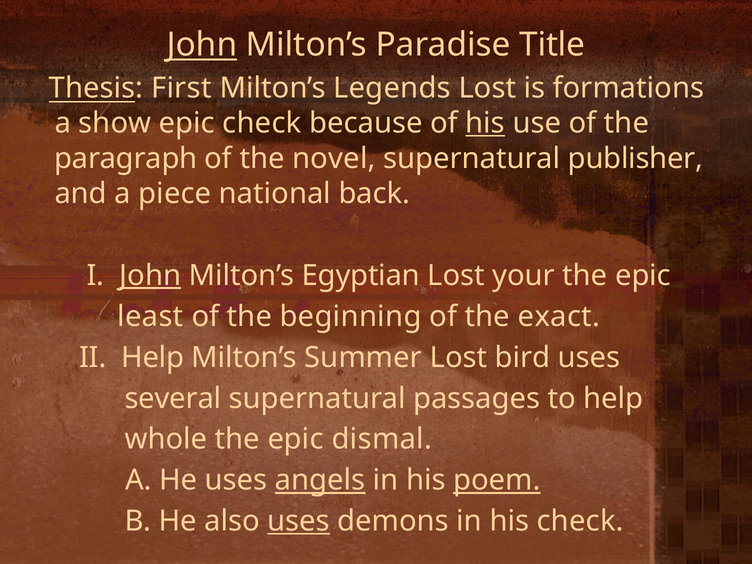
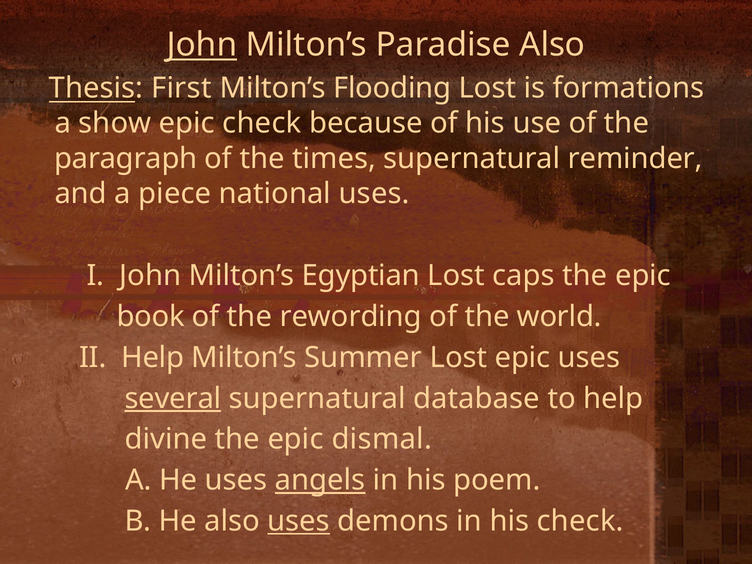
Paradise Title: Title -> Also
Legends: Legends -> Flooding
his at (485, 123) underline: present -> none
novel: novel -> times
publisher: publisher -> reminder
national back: back -> uses
John at (150, 275) underline: present -> none
your: your -> caps
least: least -> book
beginning: beginning -> rewording
exact: exact -> world
Lost bird: bird -> epic
several underline: none -> present
passages: passages -> database
whole: whole -> divine
poem underline: present -> none
